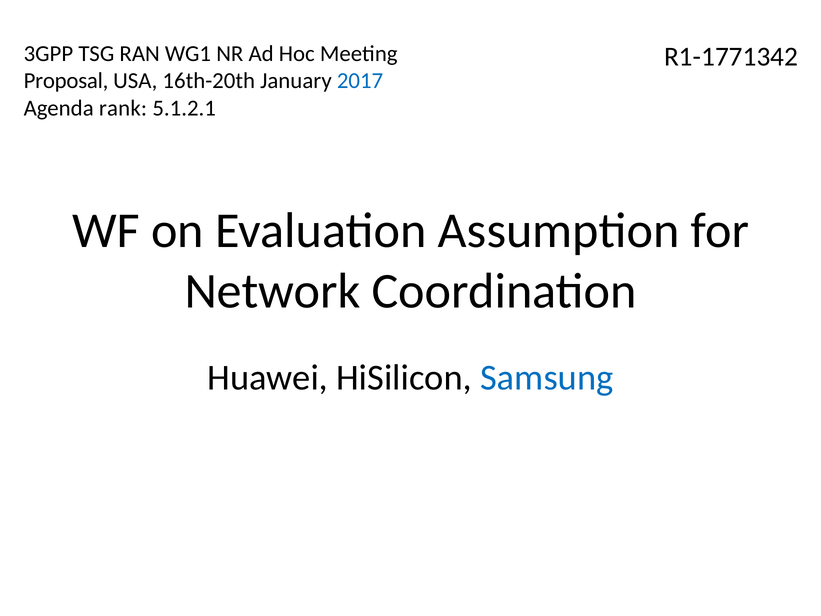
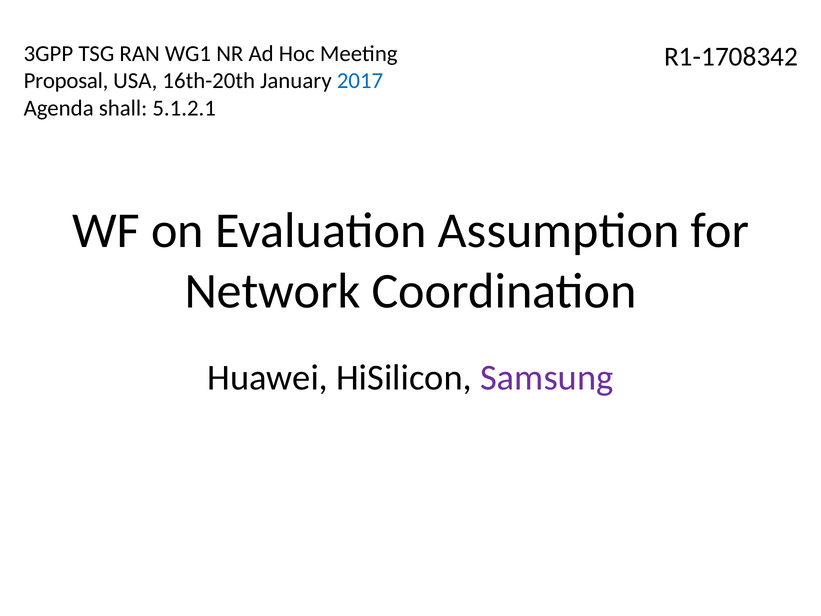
R1-1771342: R1-1771342 -> R1-1708342
rank: rank -> shall
Samsung colour: blue -> purple
